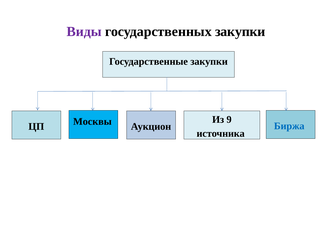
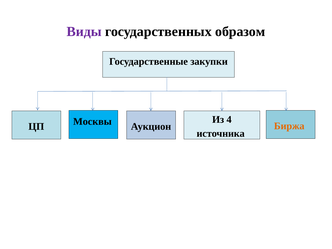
государственных закупки: закупки -> образом
9: 9 -> 4
Биржа colour: blue -> orange
